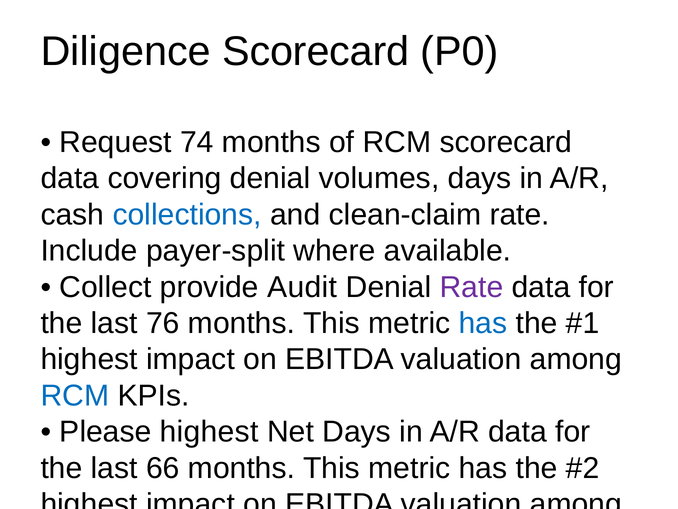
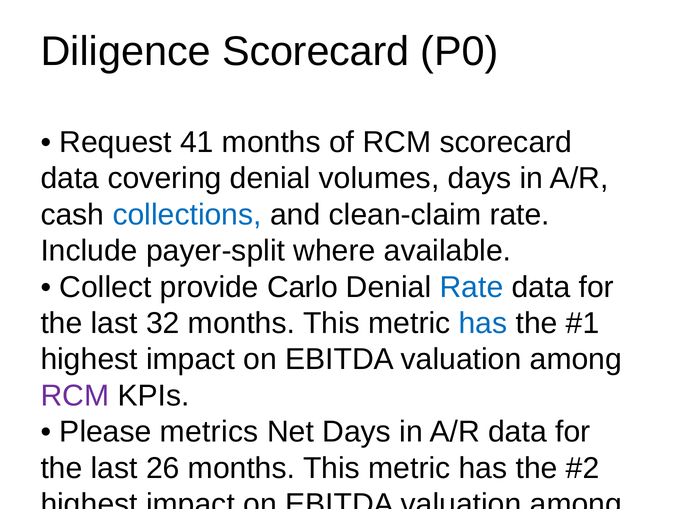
74: 74 -> 41
Audit: Audit -> Carlo
Rate at (471, 287) colour: purple -> blue
76: 76 -> 32
RCM at (75, 395) colour: blue -> purple
Please highest: highest -> metrics
66: 66 -> 26
